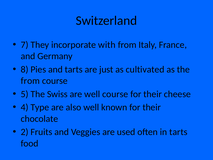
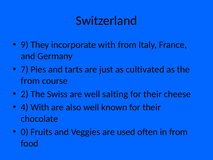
7: 7 -> 9
8: 8 -> 7
5: 5 -> 2
well course: course -> salting
4 Type: Type -> With
2: 2 -> 0
in tarts: tarts -> from
